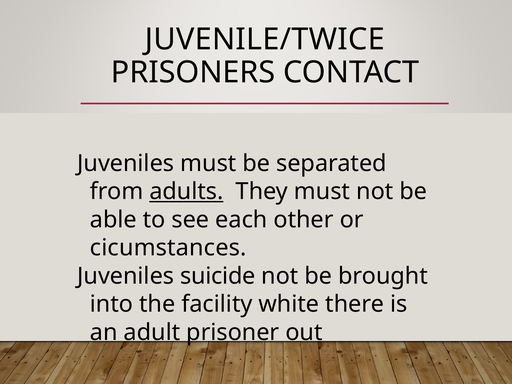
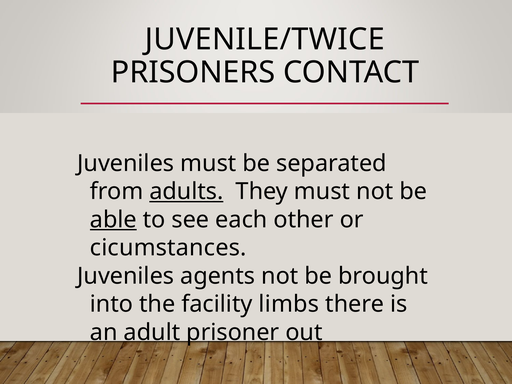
able underline: none -> present
suicide: suicide -> agents
white: white -> limbs
